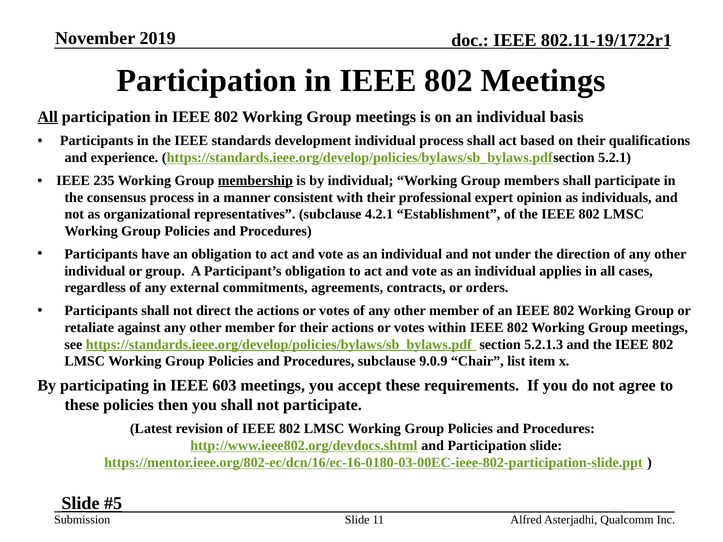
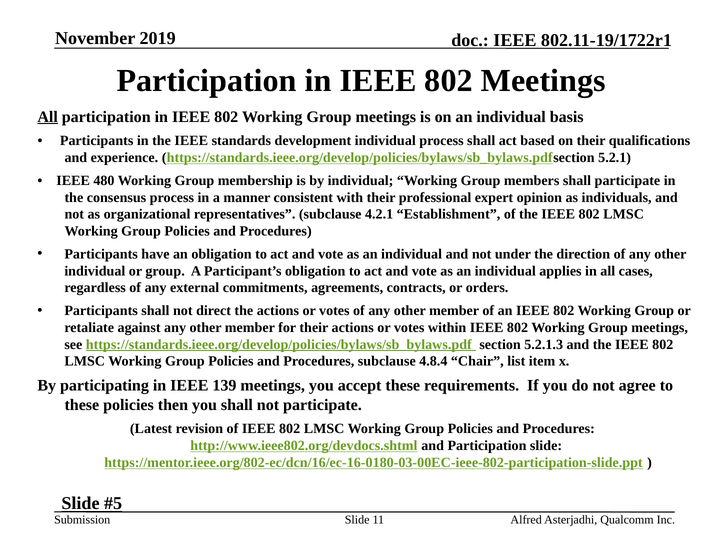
235: 235 -> 480
membership underline: present -> none
9.0.9: 9.0.9 -> 4.8.4
603: 603 -> 139
